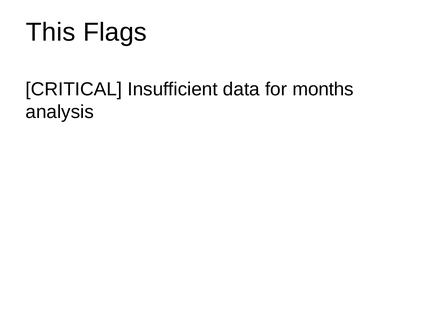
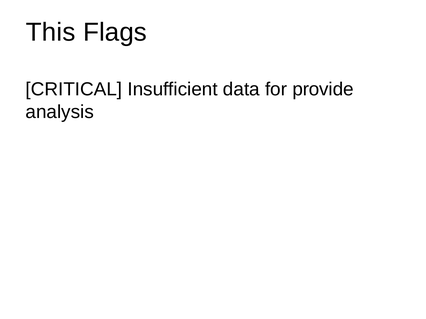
months: months -> provide
